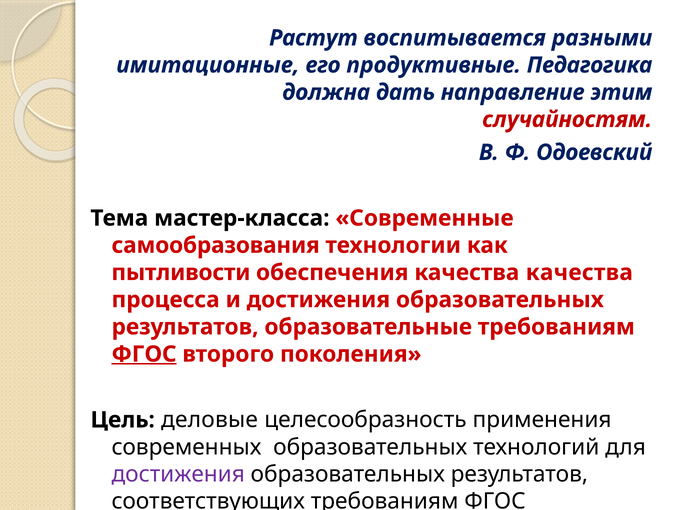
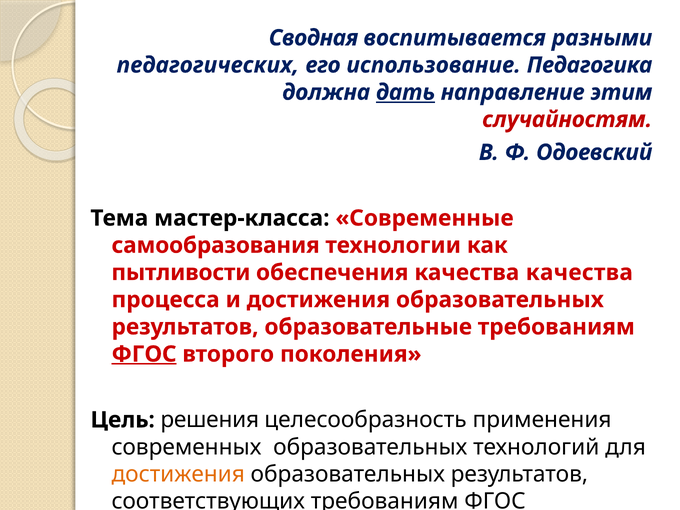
Растут: Растут -> Сводная
имитационные: имитационные -> педагогических
продуктивные: продуктивные -> использование
дать underline: none -> present
деловые: деловые -> решения
достижения at (178, 474) colour: purple -> orange
